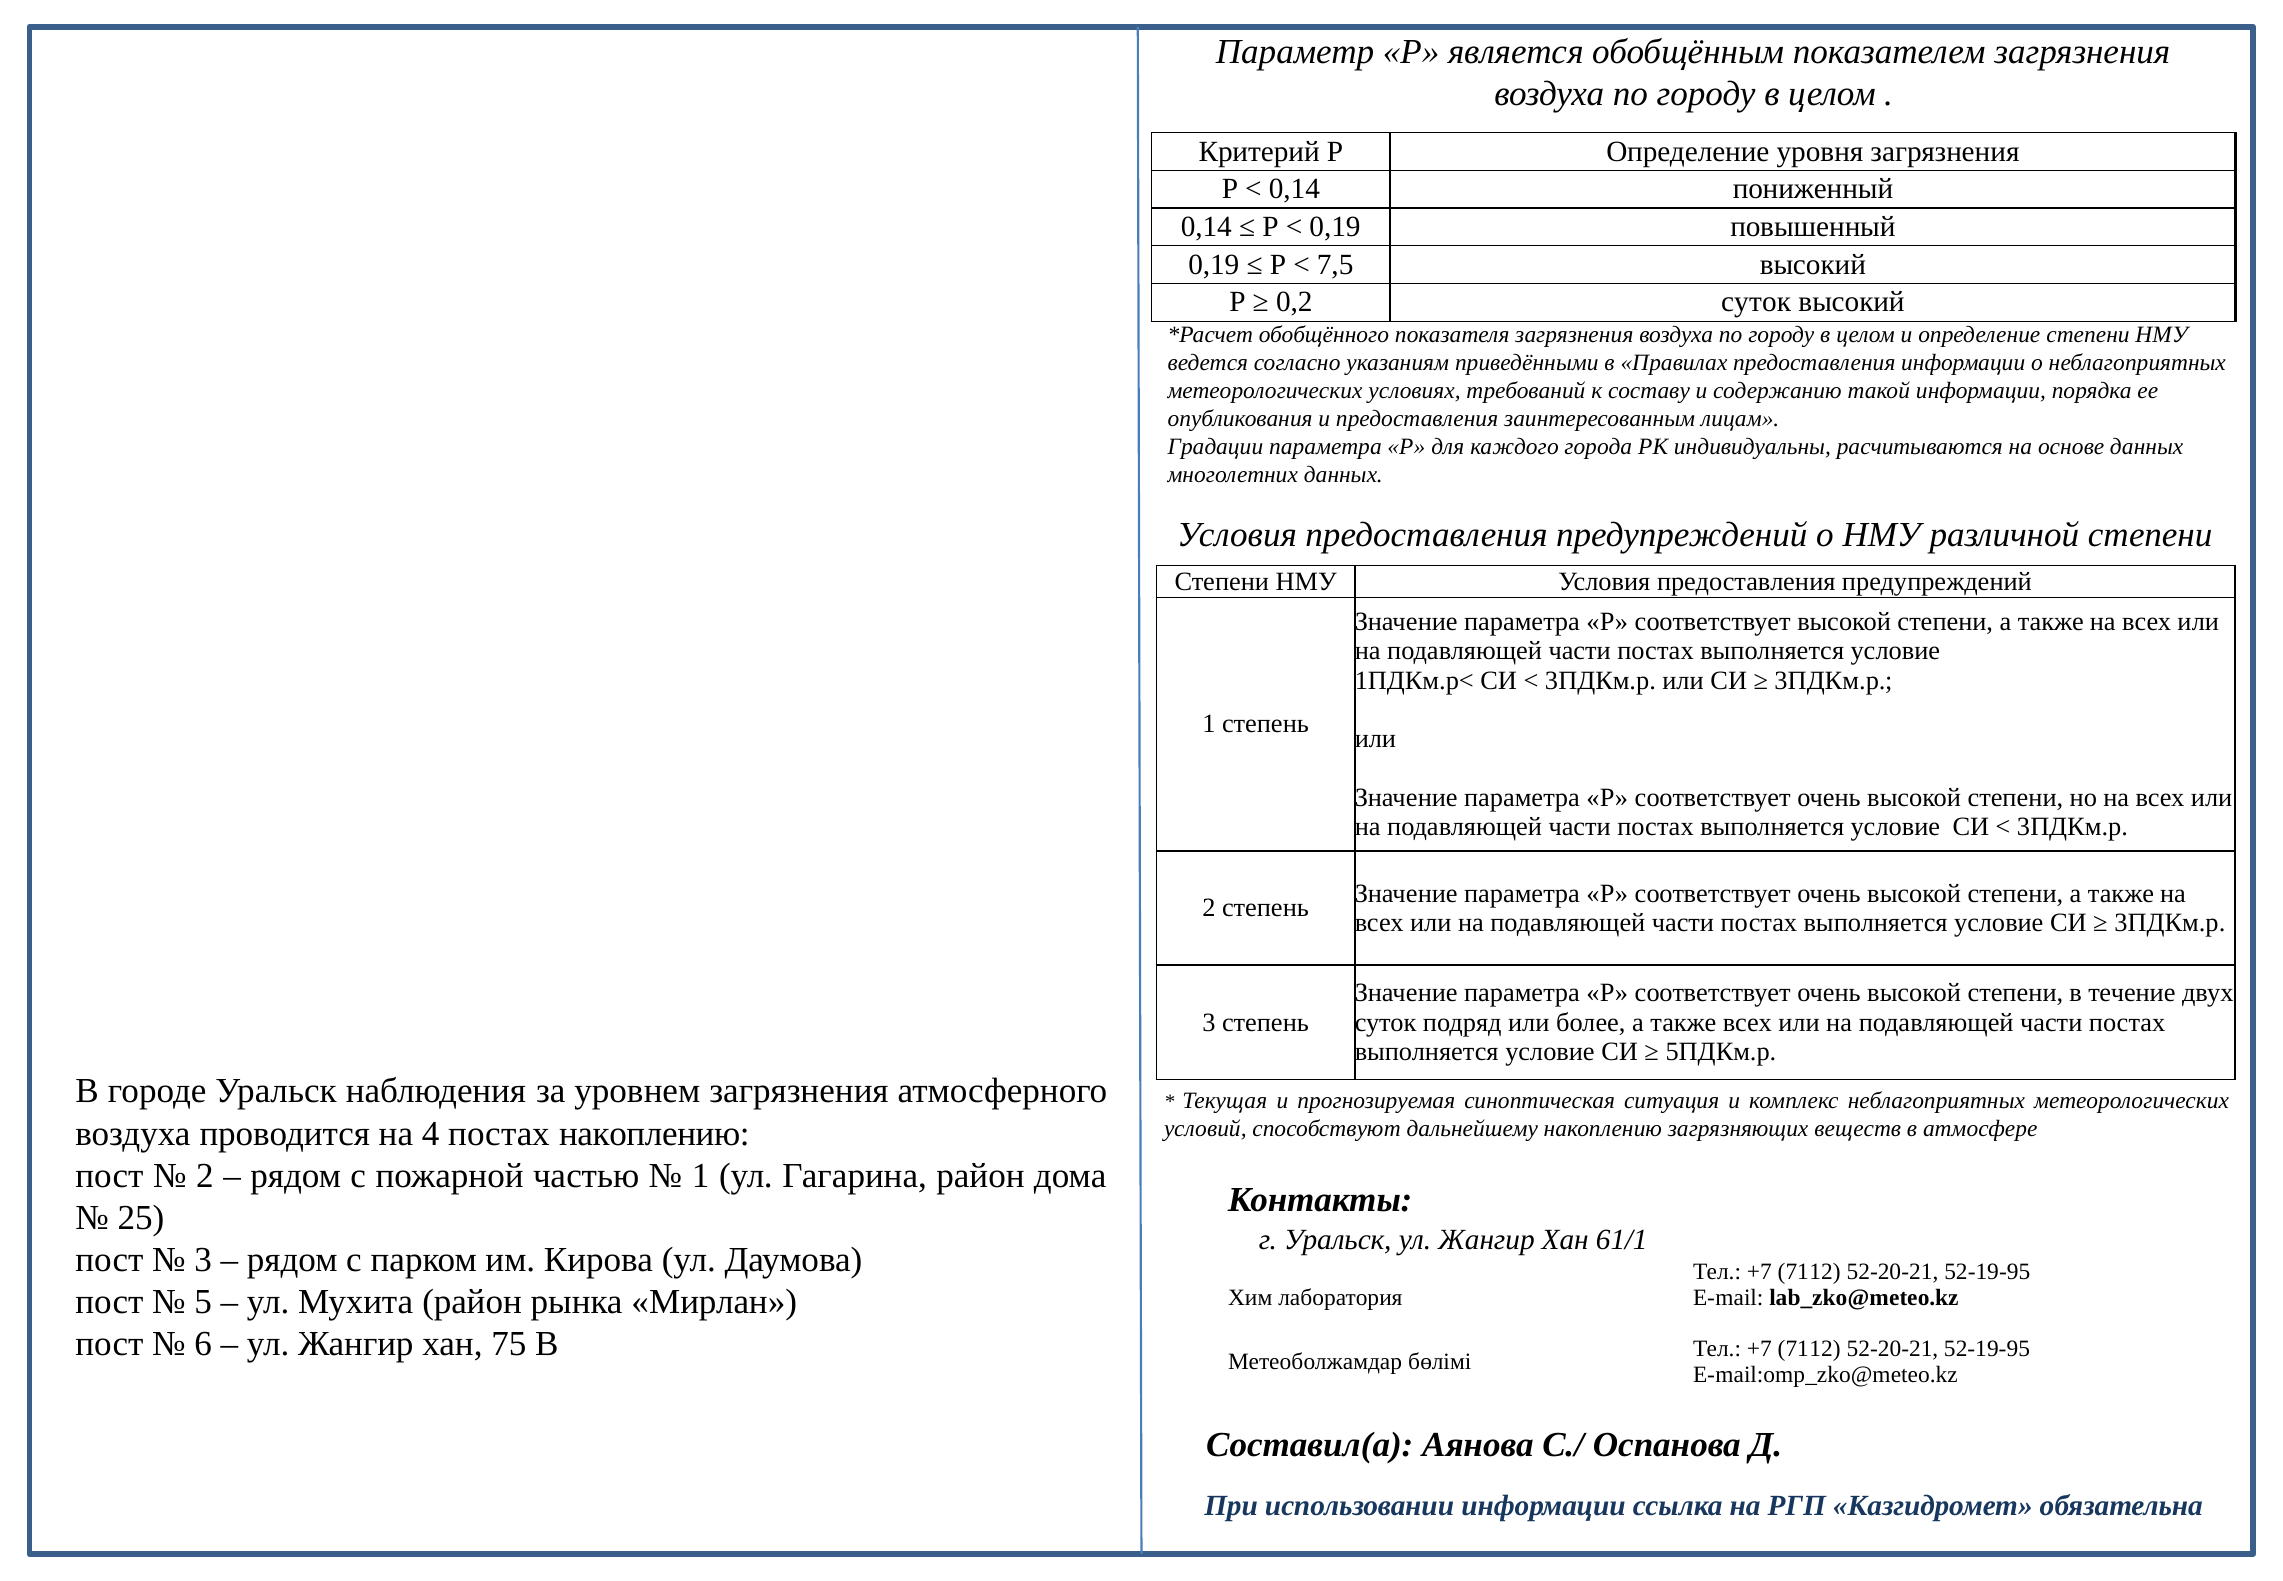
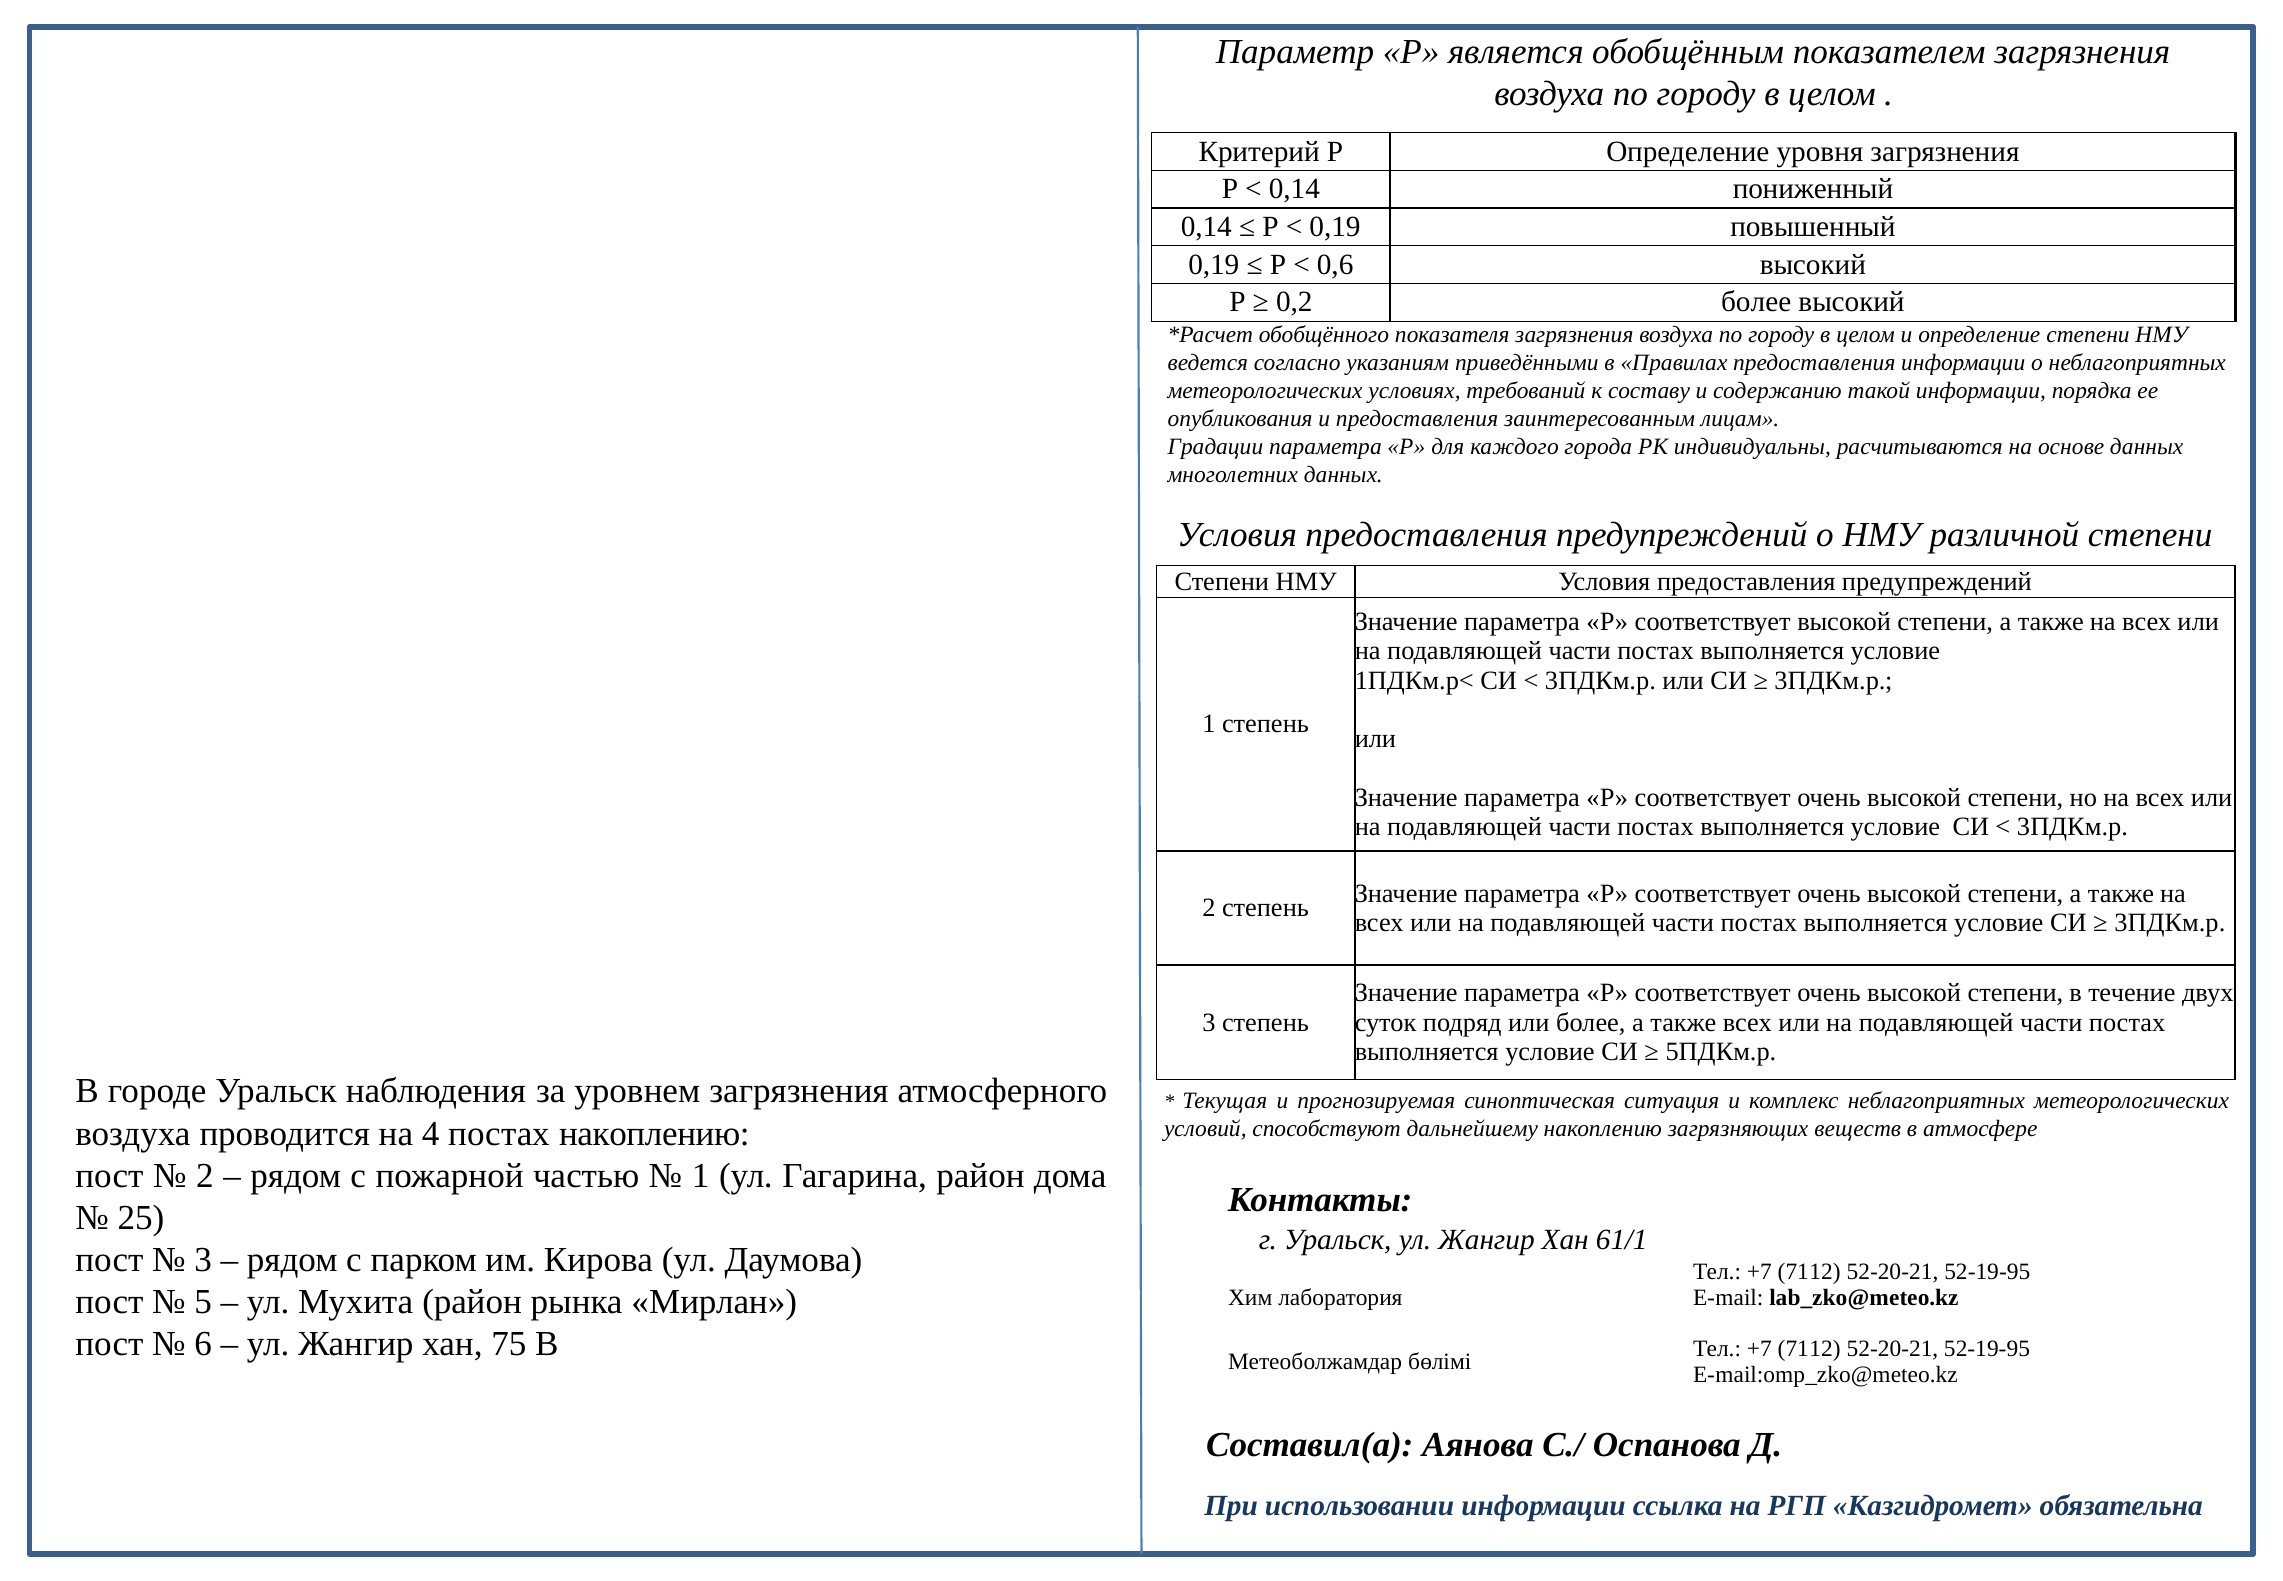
7,5: 7,5 -> 0,6
0,2 суток: суток -> более
